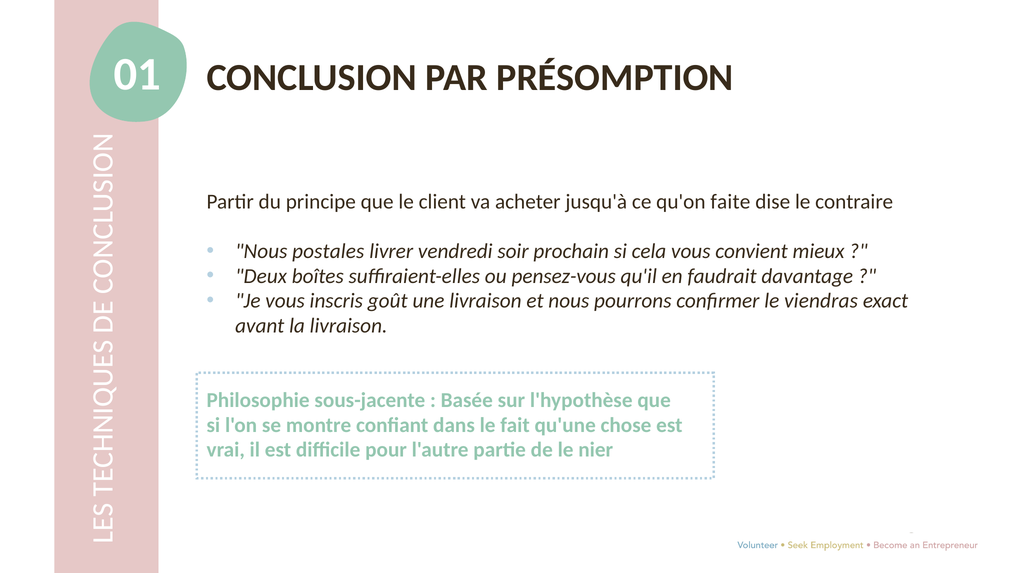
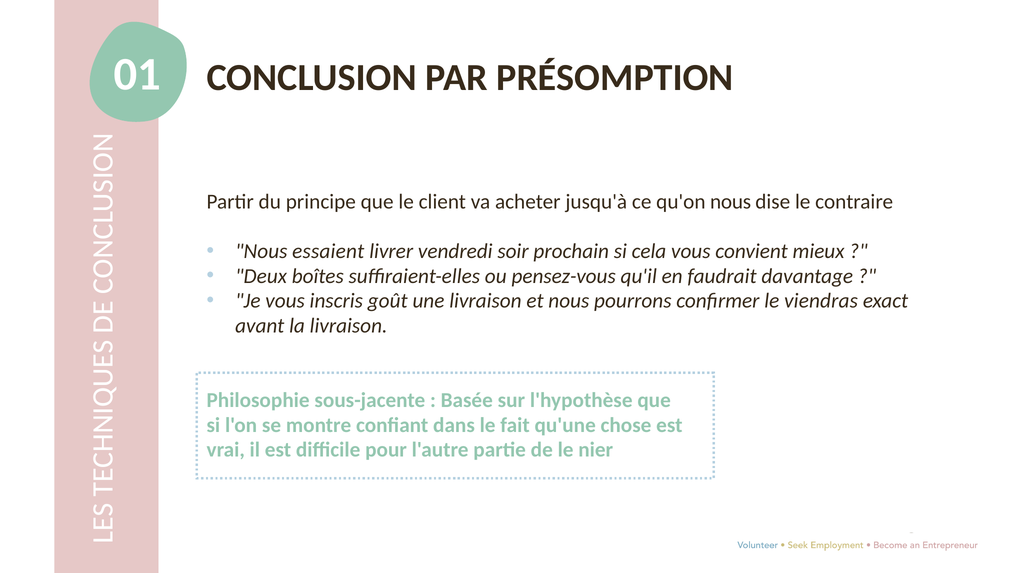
qu'on faite: faite -> nous
postales: postales -> essaient
